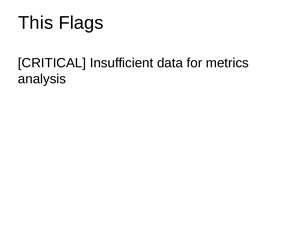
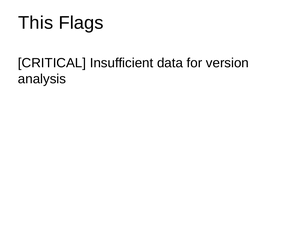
metrics: metrics -> version
